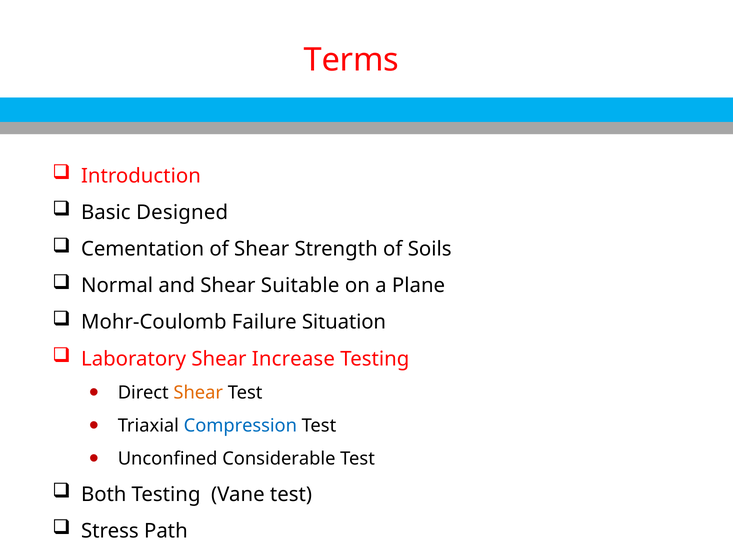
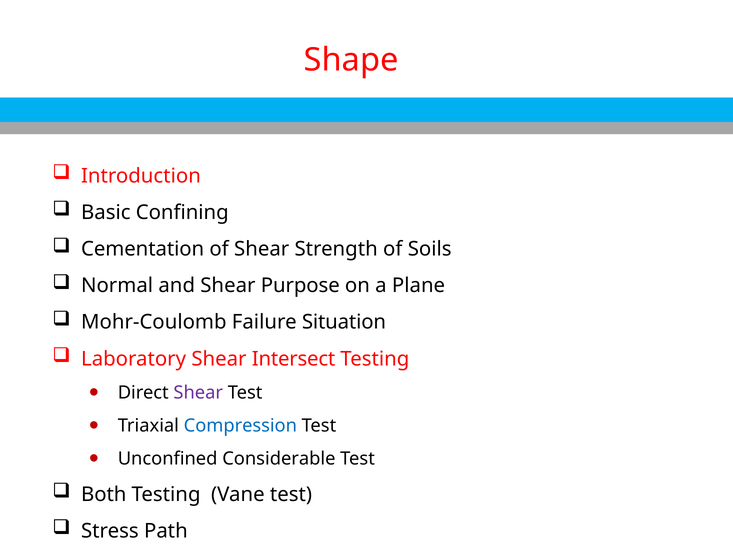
Terms: Terms -> Shape
Designed: Designed -> Confining
Suitable: Suitable -> Purpose
Increase: Increase -> Intersect
Shear at (198, 393) colour: orange -> purple
